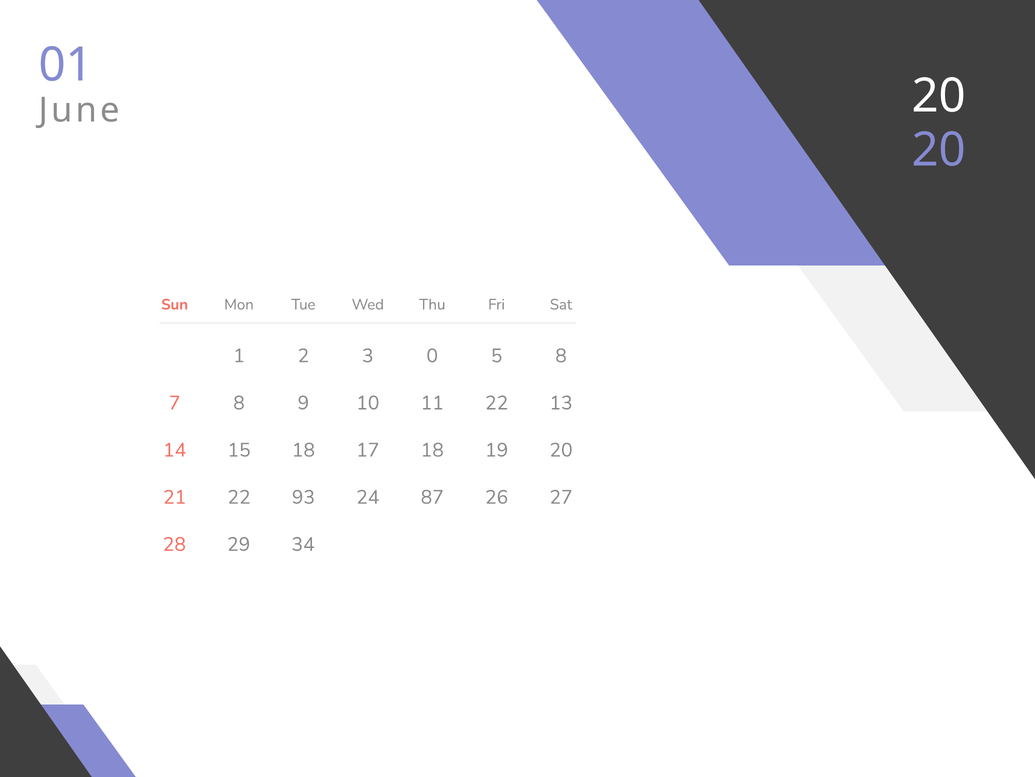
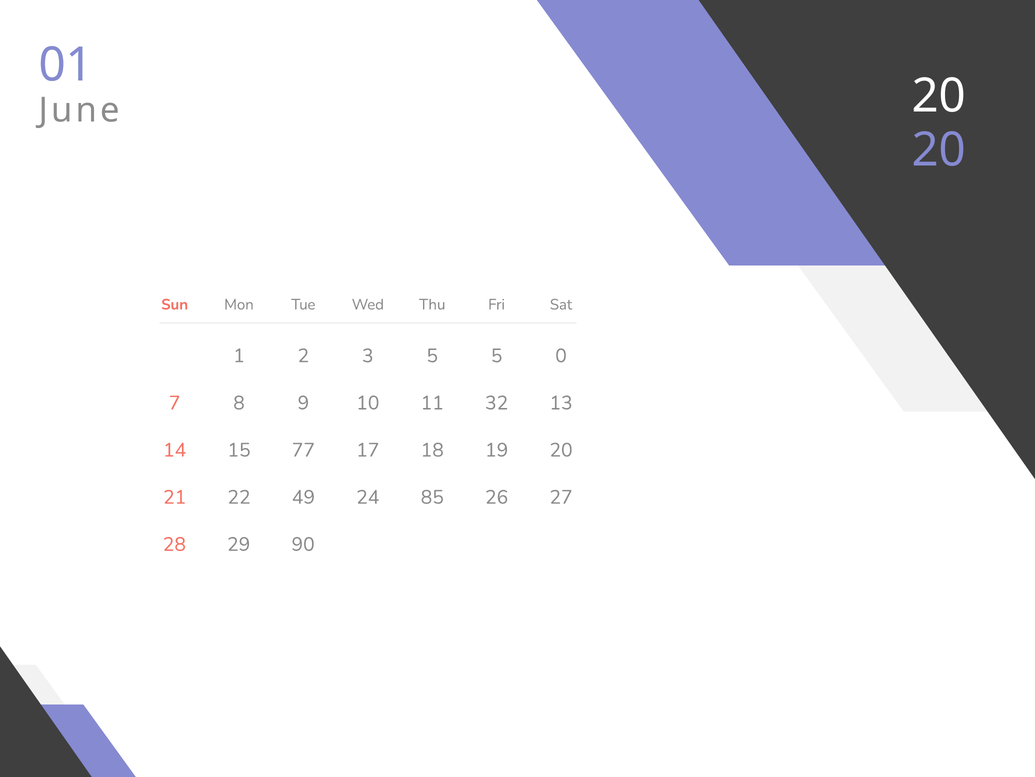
3 0: 0 -> 5
5 8: 8 -> 0
11 22: 22 -> 32
15 18: 18 -> 77
93: 93 -> 49
87: 87 -> 85
34: 34 -> 90
